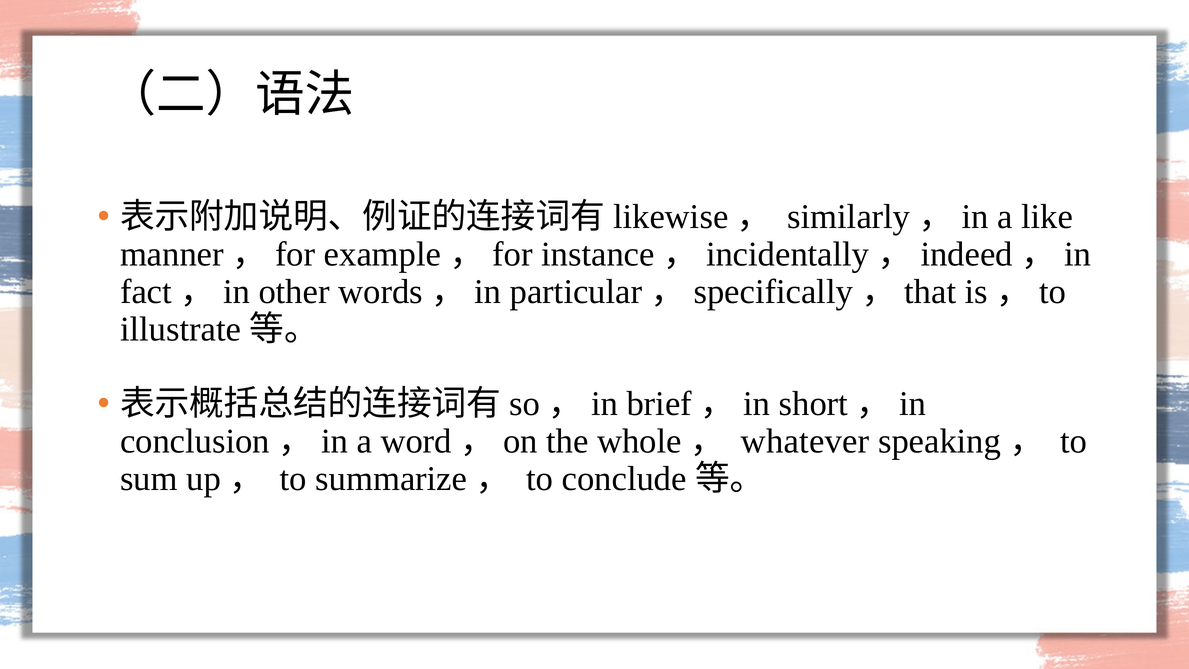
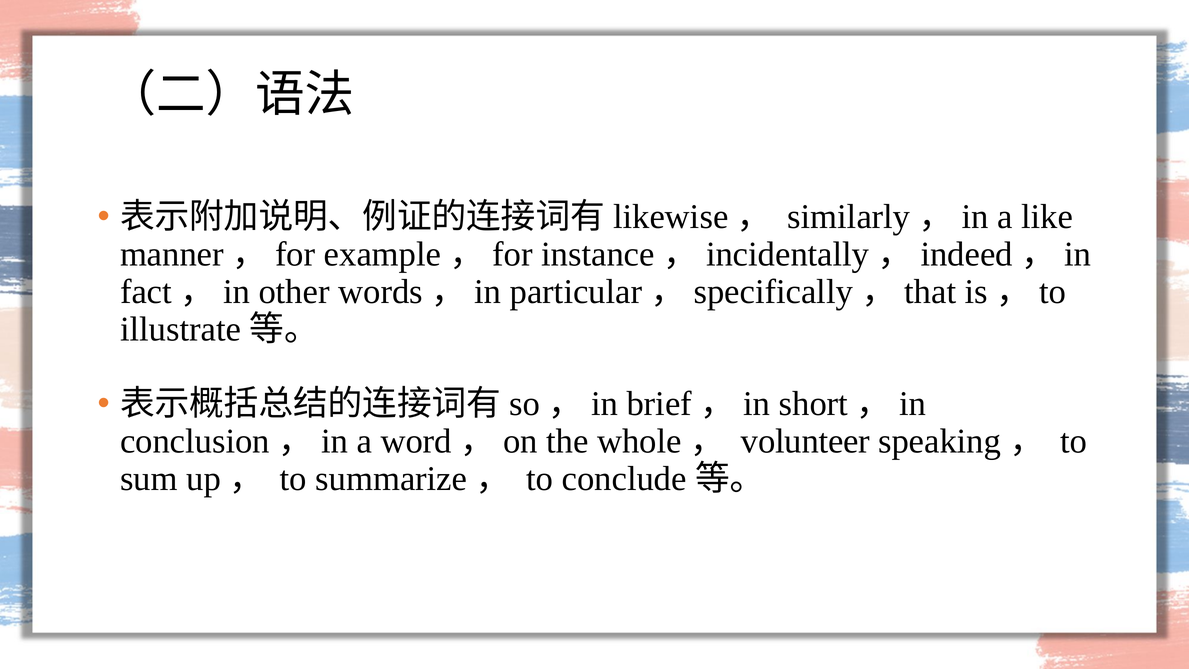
whatever: whatever -> volunteer
